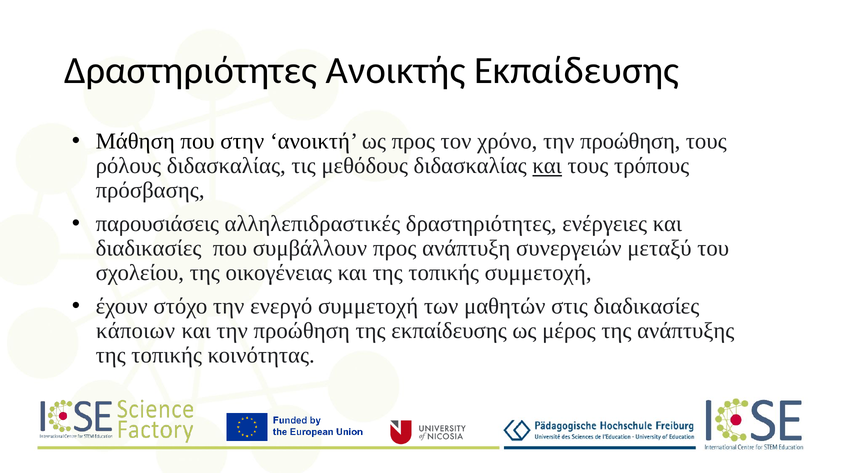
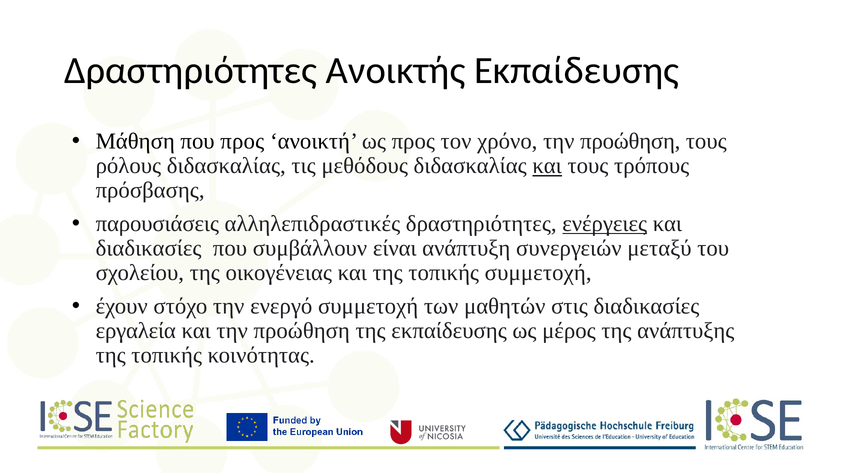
που στην: στην -> προς
ενέργειες underline: none -> present
συμβάλλουν προς: προς -> είναι
κάποιων: κάποιων -> εργαλεία
